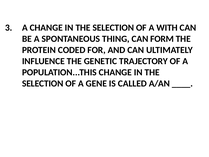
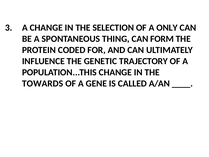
WITH: WITH -> ONLY
SELECTION at (43, 83): SELECTION -> TOWARDS
